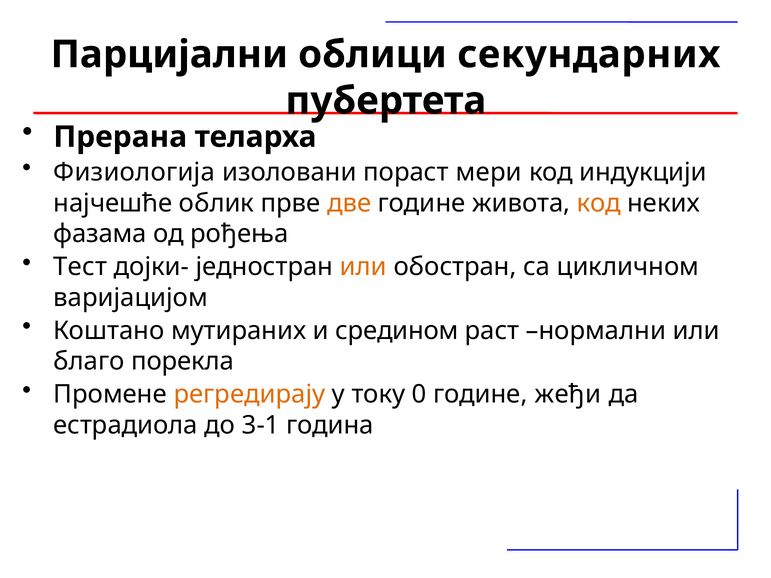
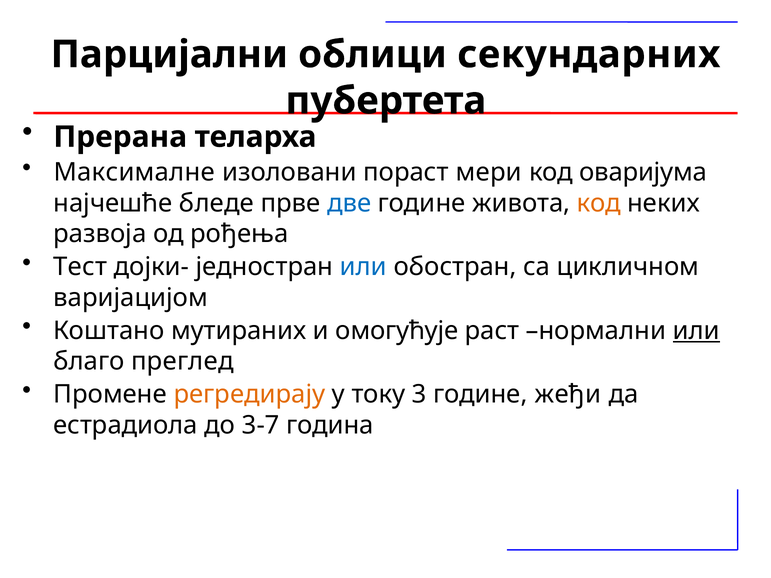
Физиологија: Физиологија -> Максималне
индукцији: индукцији -> оваријума
облик: облик -> бледе
две colour: orange -> blue
фазама: фазама -> рaзвојa
или at (363, 267) colour: orange -> blue
средином: средином -> омогућује
или at (696, 331) underline: none -> present
порекла: порекла -> преглед
0: 0 -> 3
3-1: 3-1 -> 3-7
